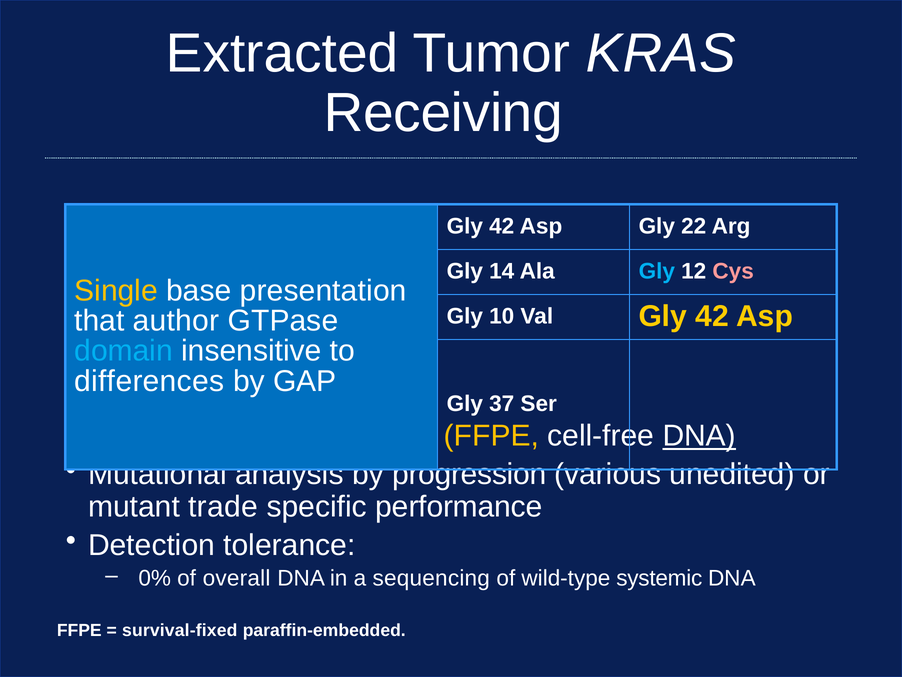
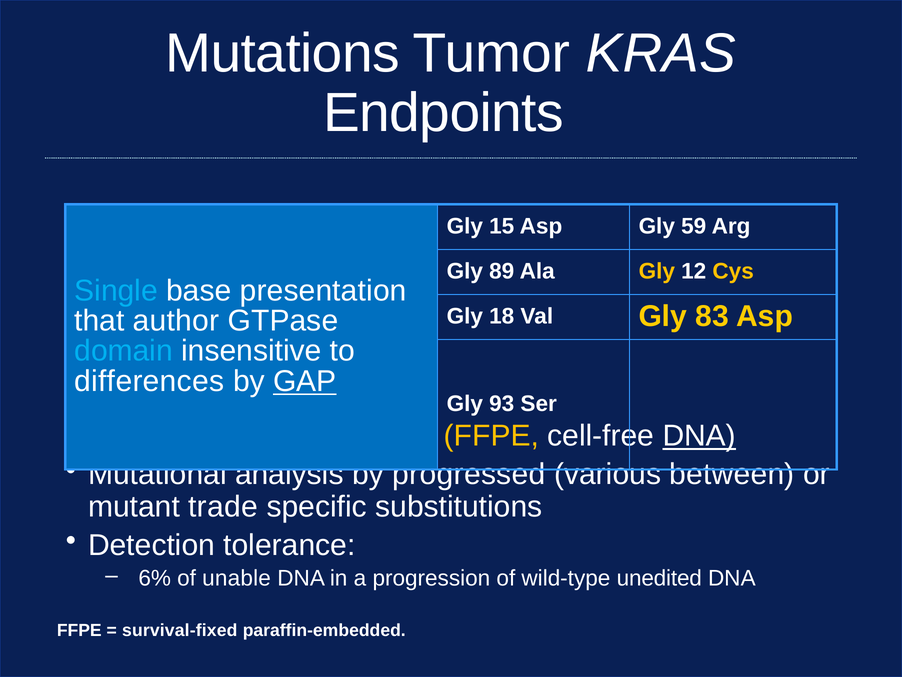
Extracted at (282, 53): Extracted -> Mutations
Receiving: Receiving -> Endpoints
42 at (502, 226): 42 -> 15
22: 22 -> 59
14: 14 -> 89
Gly at (657, 271) colour: light blue -> yellow
Cys colour: pink -> yellow
Single colour: yellow -> light blue
10: 10 -> 18
Val Gly 42: 42 -> 83
GAP underline: none -> present
37: 37 -> 93
progression: progression -> progressed
unedited: unedited -> between
performance: performance -> substitutions
0%: 0% -> 6%
overall: overall -> unable
sequencing: sequencing -> progression
systemic: systemic -> unedited
